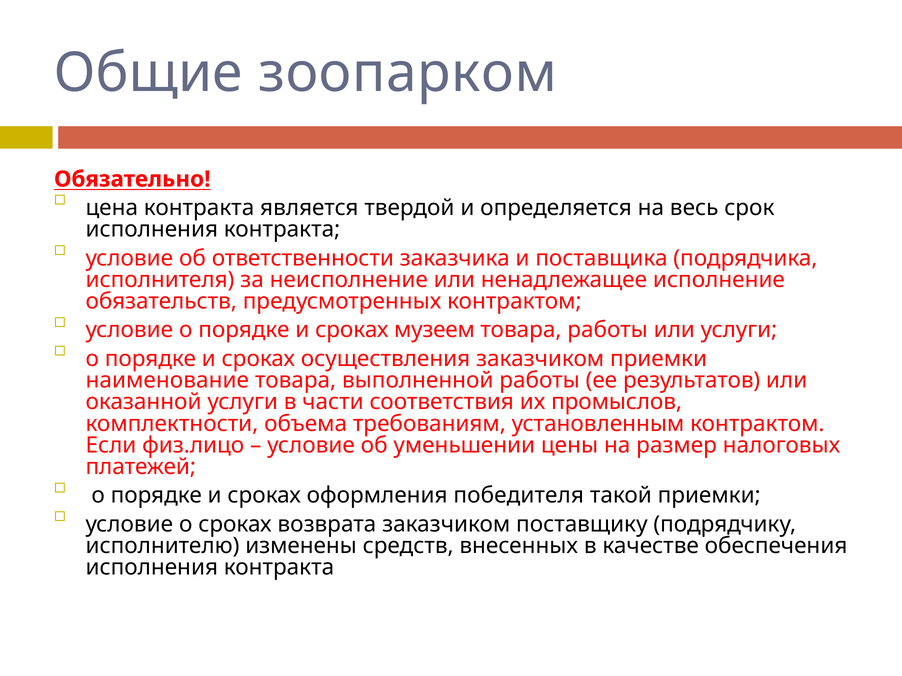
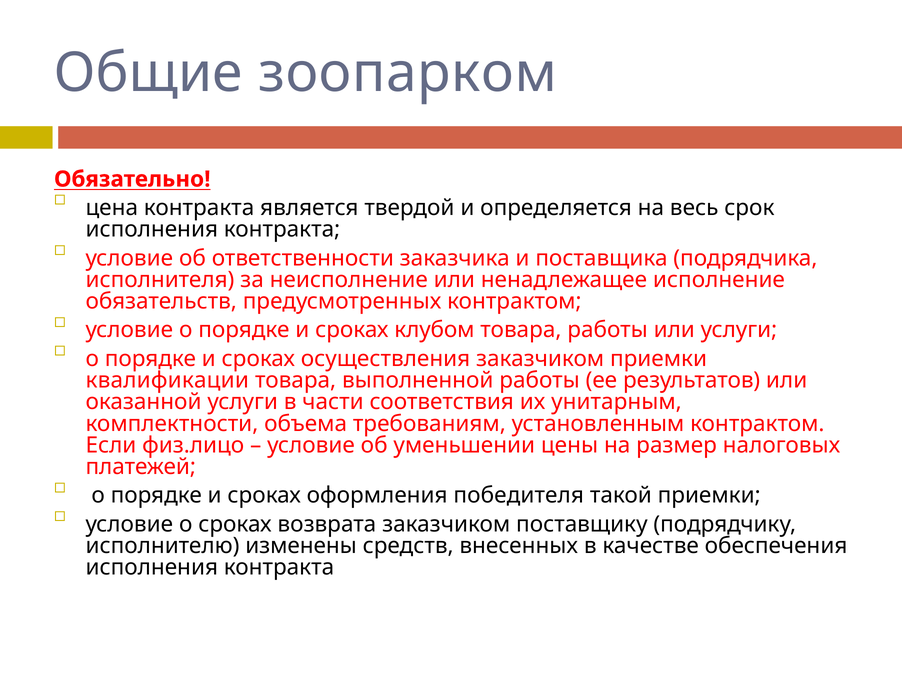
музеем: музеем -> клубом
наименование: наименование -> квалификации
промыслов: промыслов -> унитарным
